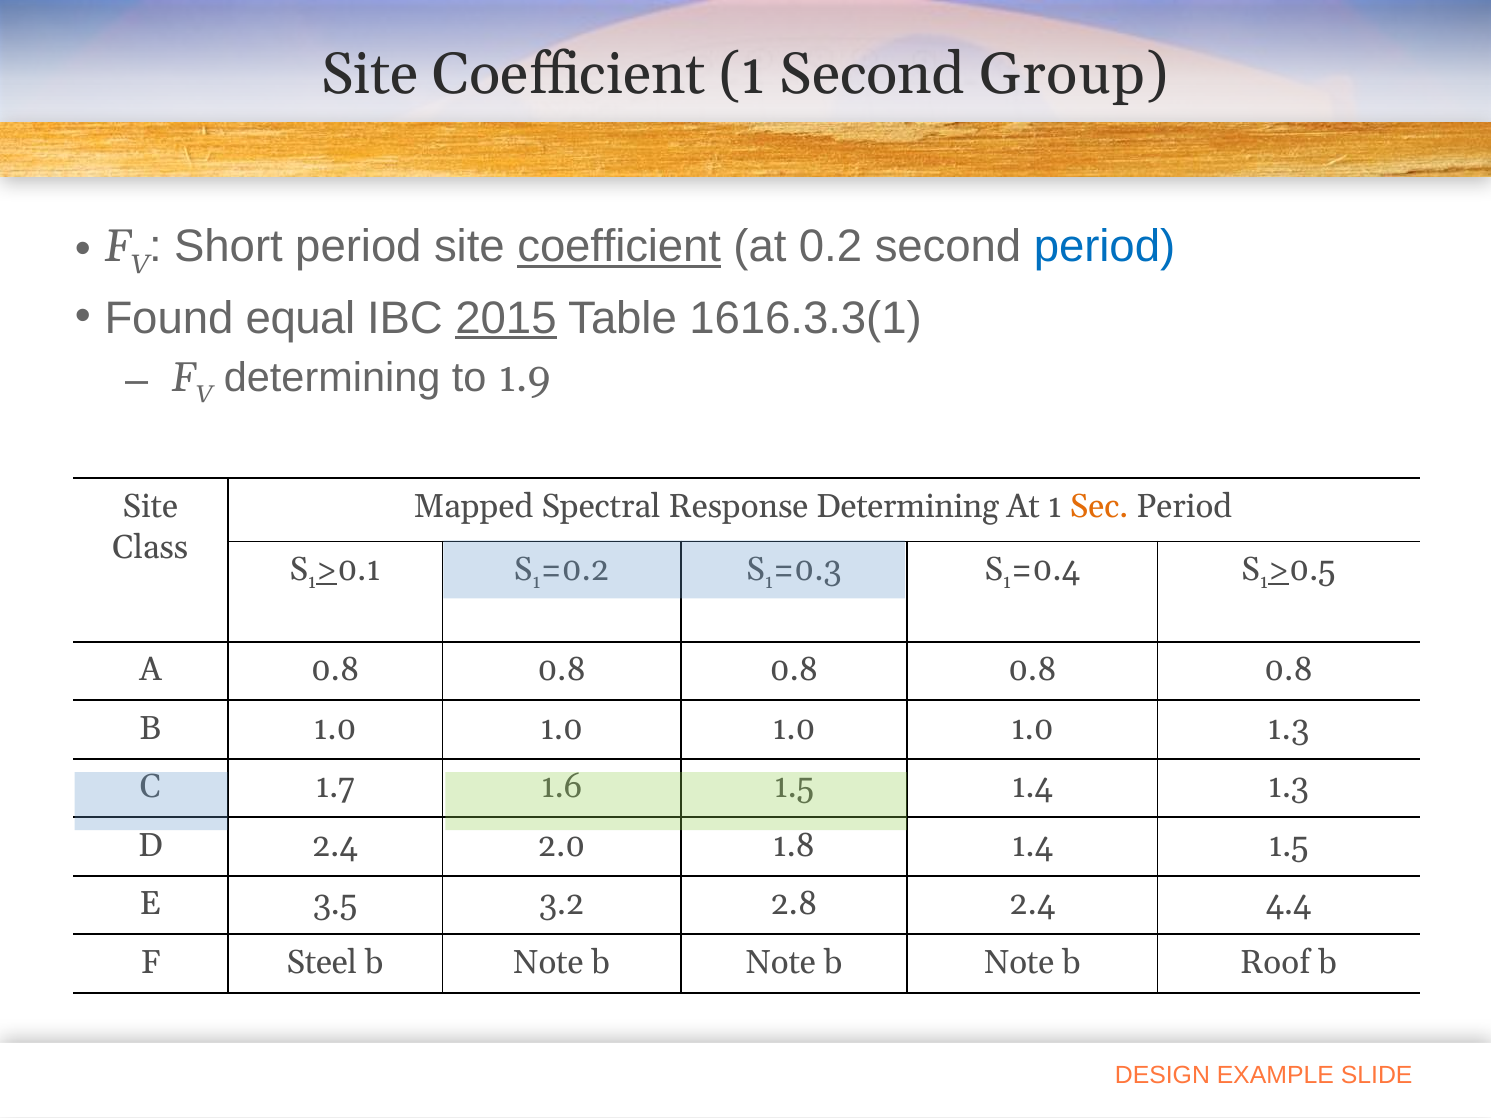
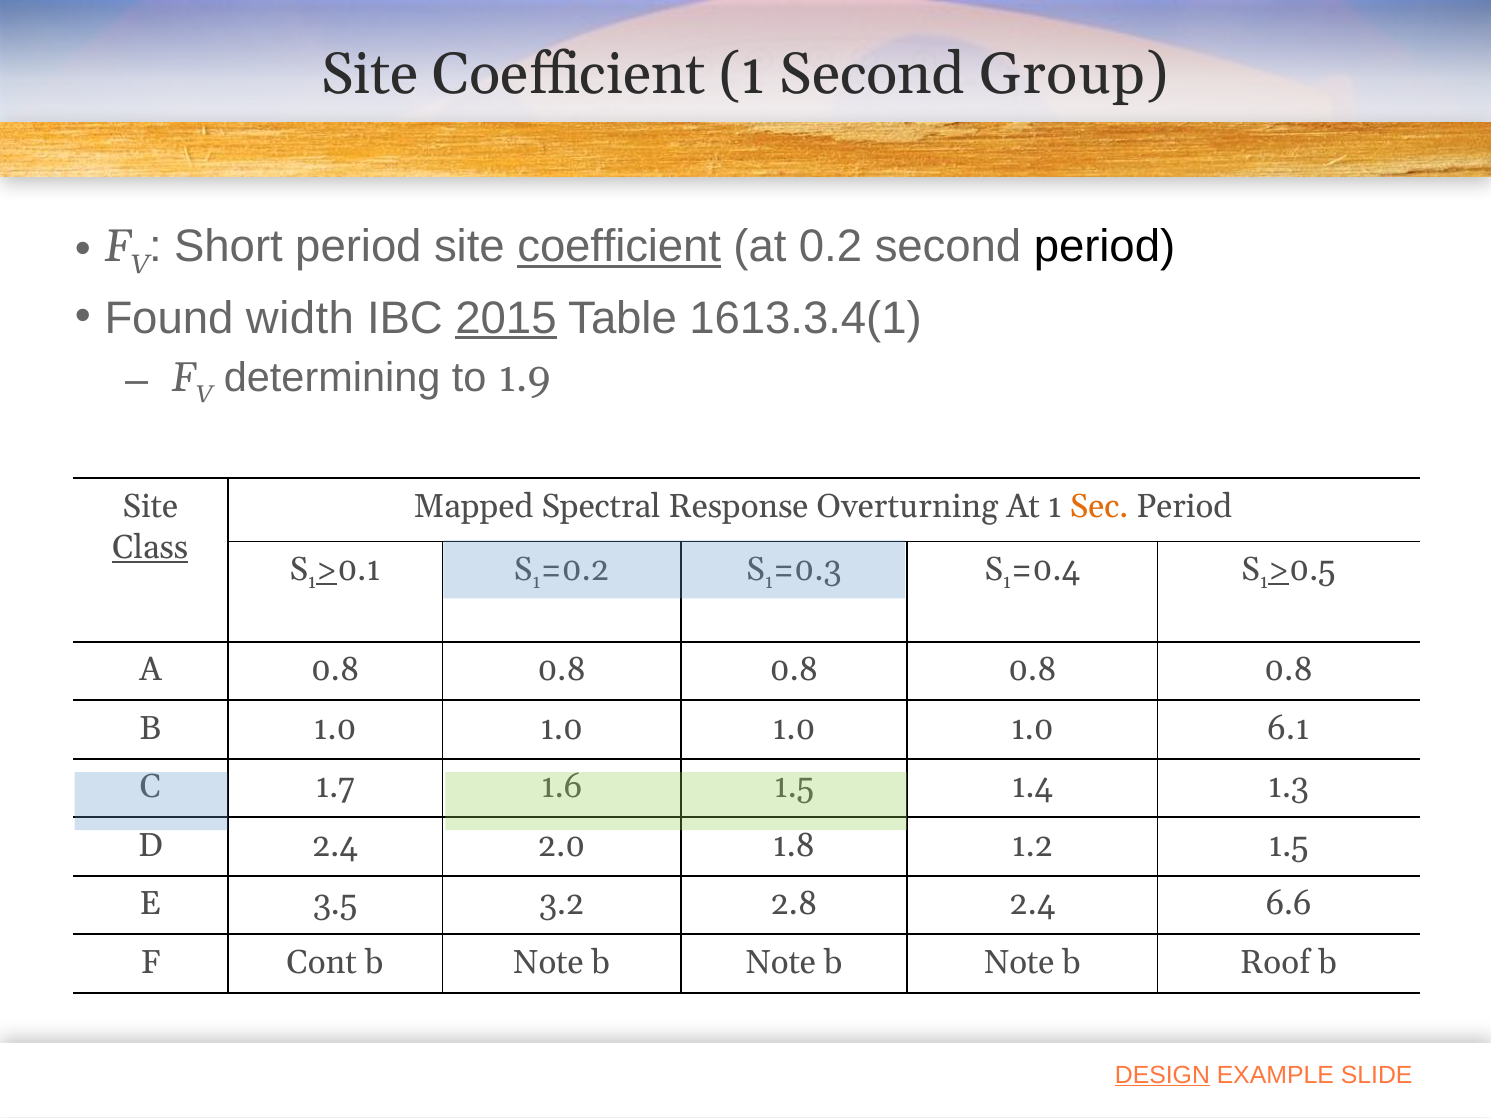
period at (1105, 247) colour: blue -> black
equal: equal -> width
1616.3.3(1: 1616.3.3(1 -> 1613.3.4(1
Response Determining: Determining -> Overturning
Class underline: none -> present
1.0 1.3: 1.3 -> 6.1
1.8 1.4: 1.4 -> 1.2
4.4: 4.4 -> 6.6
Steel: Steel -> Cont
DESIGN underline: none -> present
